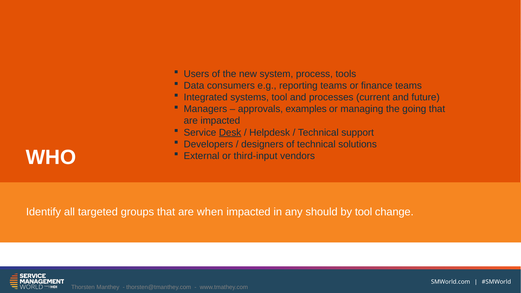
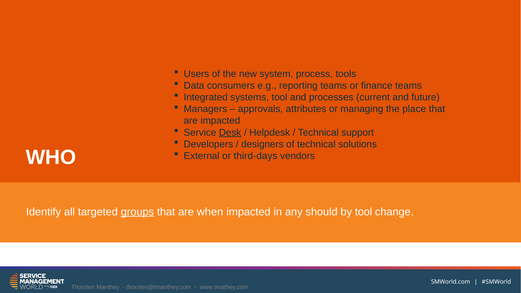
examples: examples -> attributes
going: going -> place
third-input: third-input -> third-days
groups underline: none -> present
